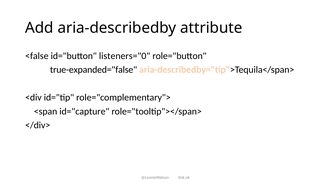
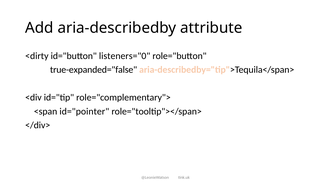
<false: <false -> <dirty
id="capture: id="capture -> id="pointer
